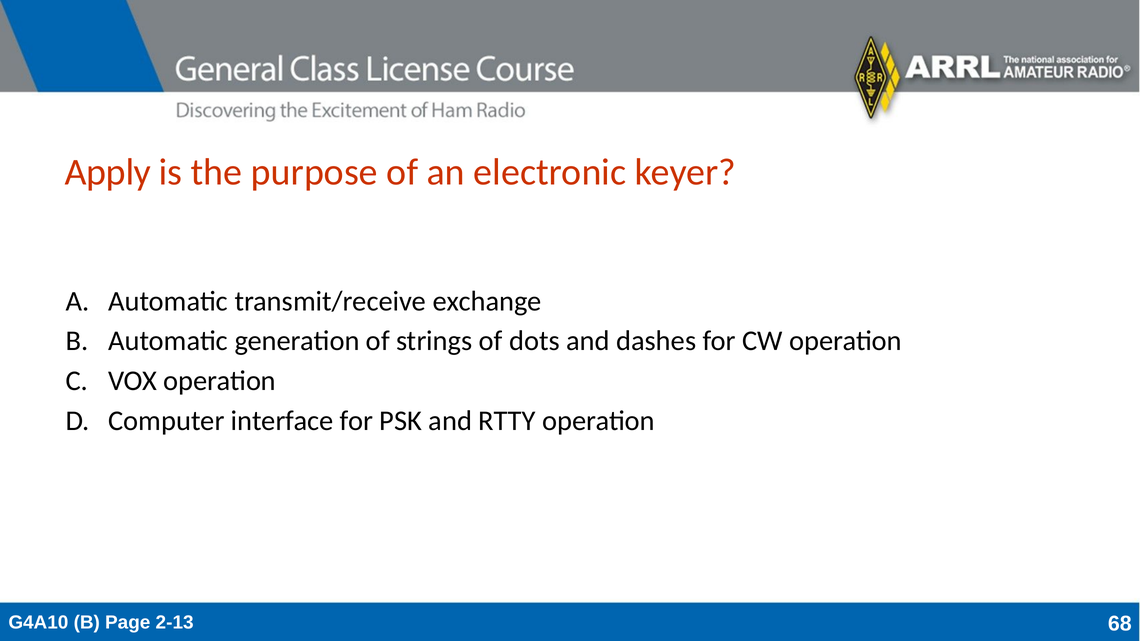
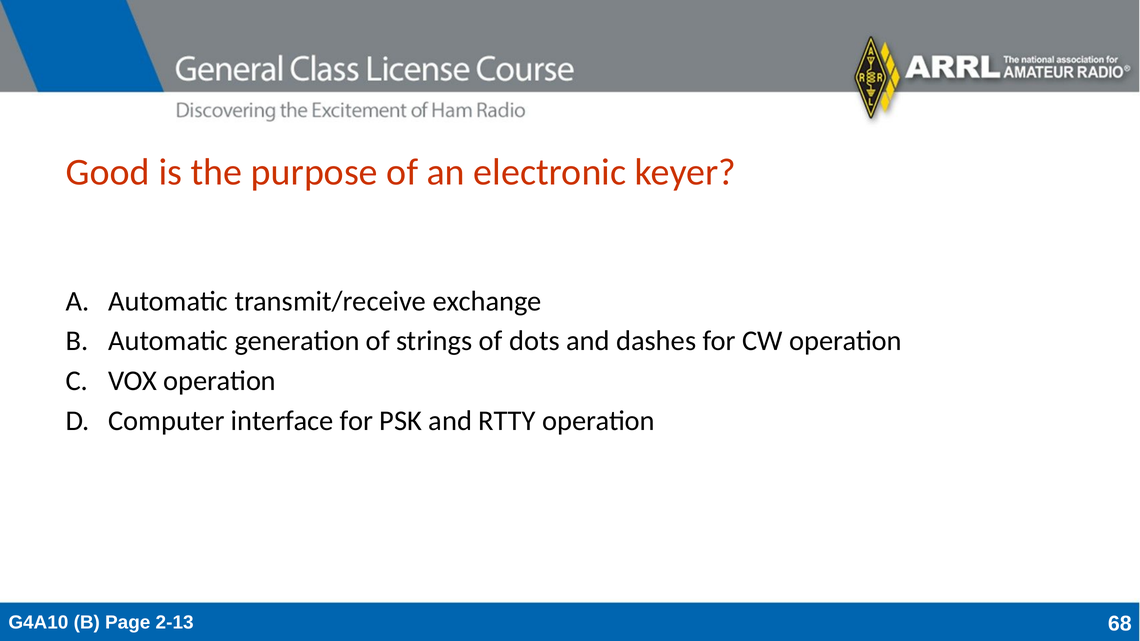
Apply: Apply -> Good
